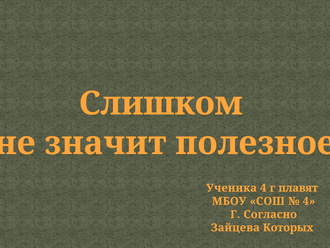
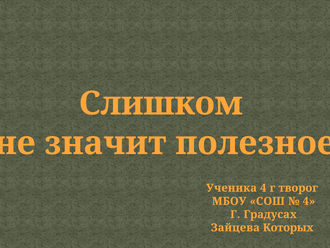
плавят: плавят -> творог
Согласно: Согласно -> Градусах
